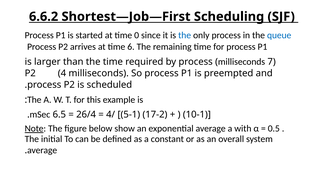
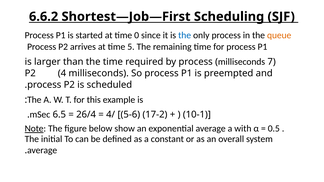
queue colour: blue -> orange
6: 6 -> 5
5-1: 5-1 -> 5-6
